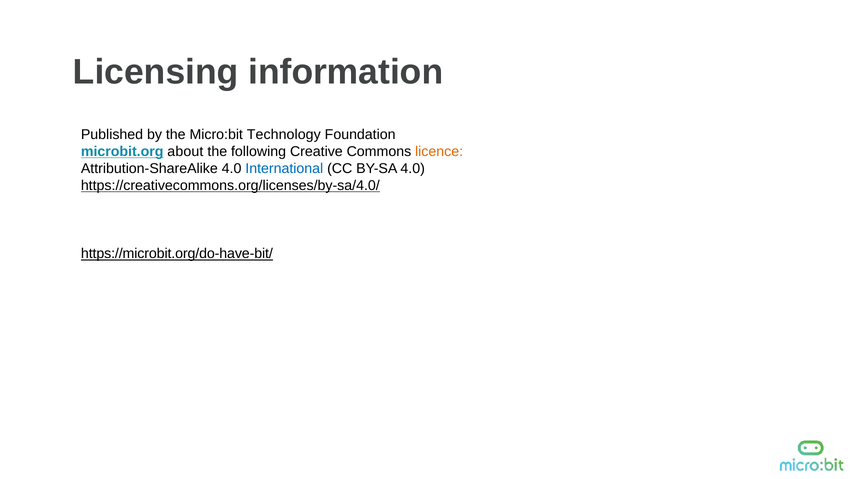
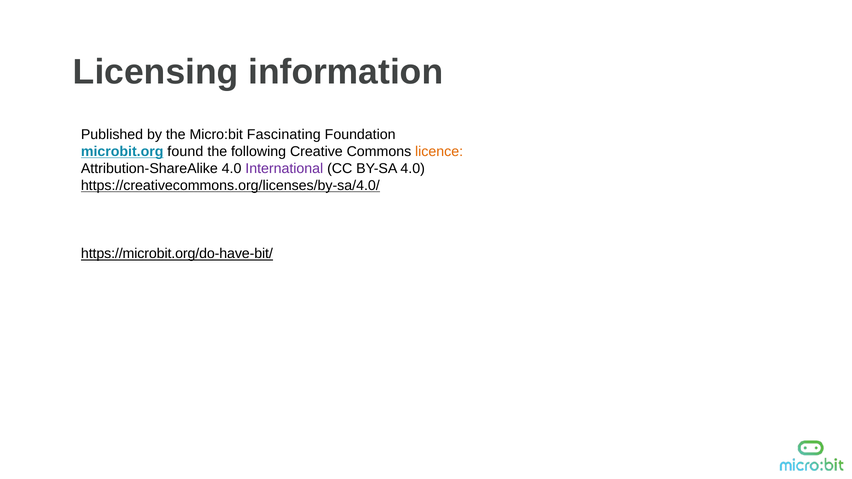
Technology: Technology -> Fascinating
about: about -> found
International colour: blue -> purple
